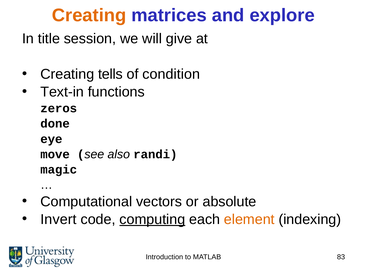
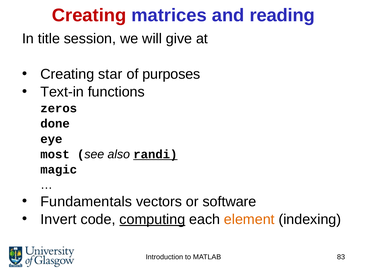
Creating at (89, 15) colour: orange -> red
explore: explore -> reading
tells: tells -> star
condition: condition -> purposes
move: move -> most
randi underline: none -> present
Computational: Computational -> Fundamentals
absolute: absolute -> software
